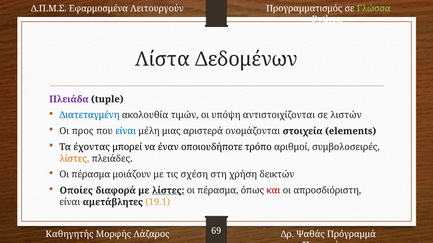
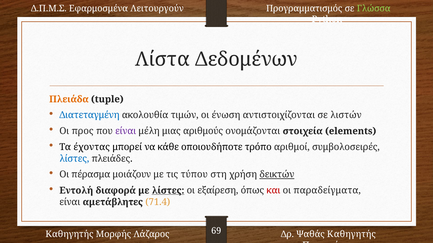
Πλειάδα colour: purple -> orange
υπόψη: υπόψη -> ένωση
είναι at (126, 131) colour: blue -> purple
αριστερά: αριστερά -> αριθμούς
έναν: έναν -> κάθε
λίστες at (74, 159) colour: orange -> blue
σχέση: σχέση -> τύπου
δεικτών underline: none -> present
Οποίες: Οποίες -> Εντολή
πέρασμα at (218, 191): πέρασμα -> εξαίρεση
απροσδιόριστη: απροσδιόριστη -> παραδείγματα
19.1: 19.1 -> 71.4
Ψαθάς Πρόγραμμά: Πρόγραμμά -> Καθηγητής
